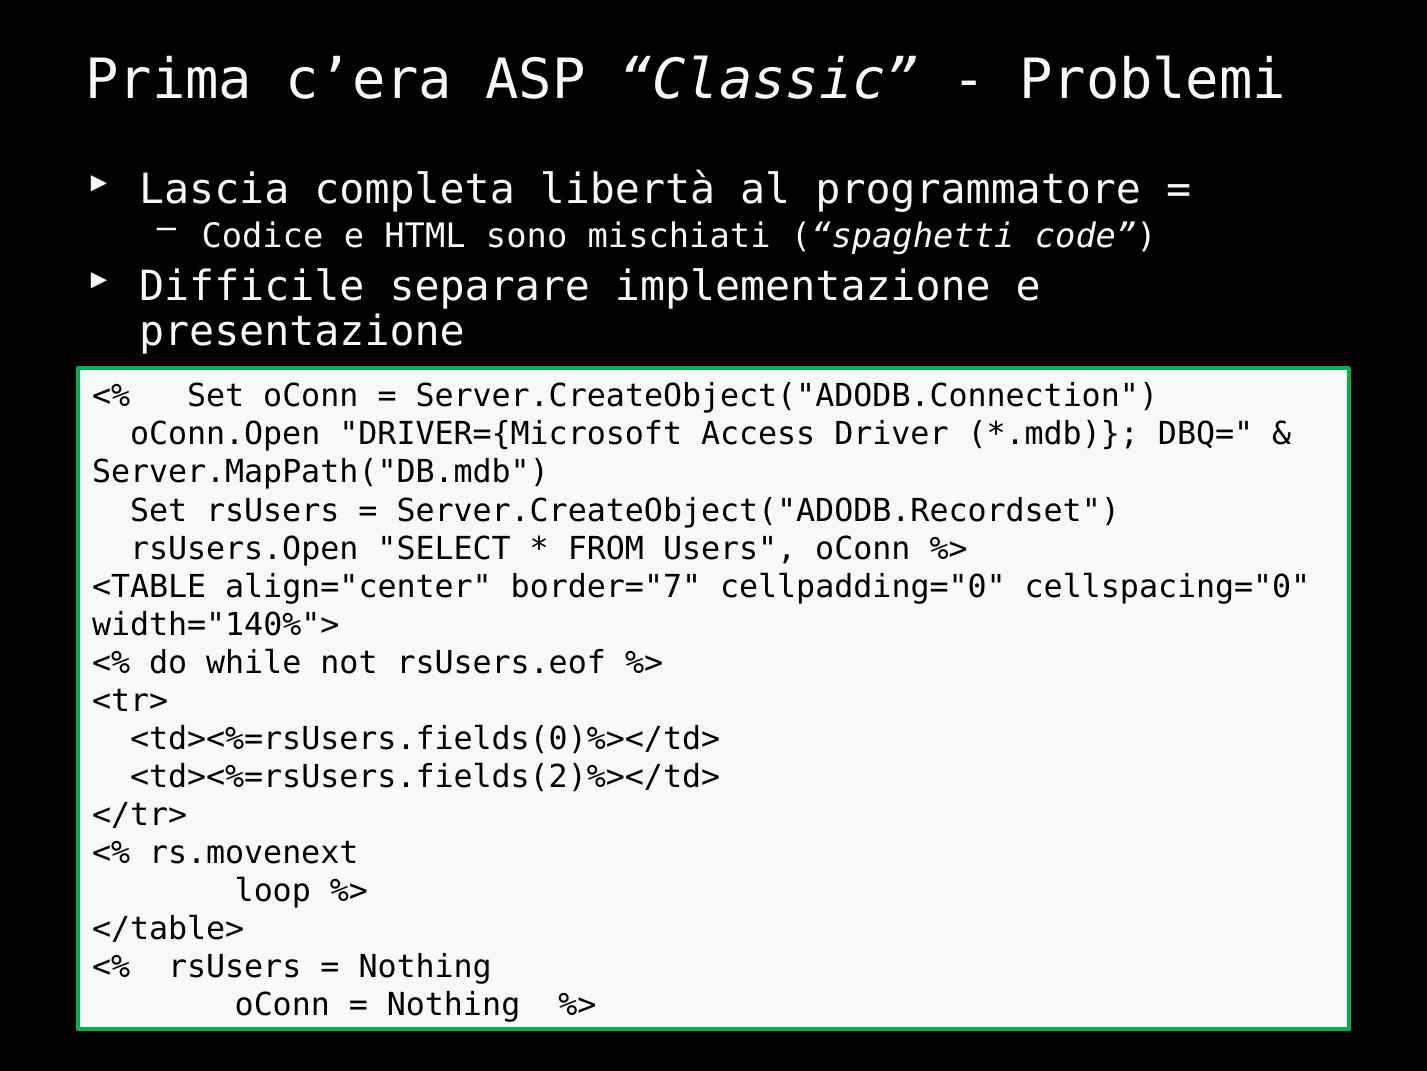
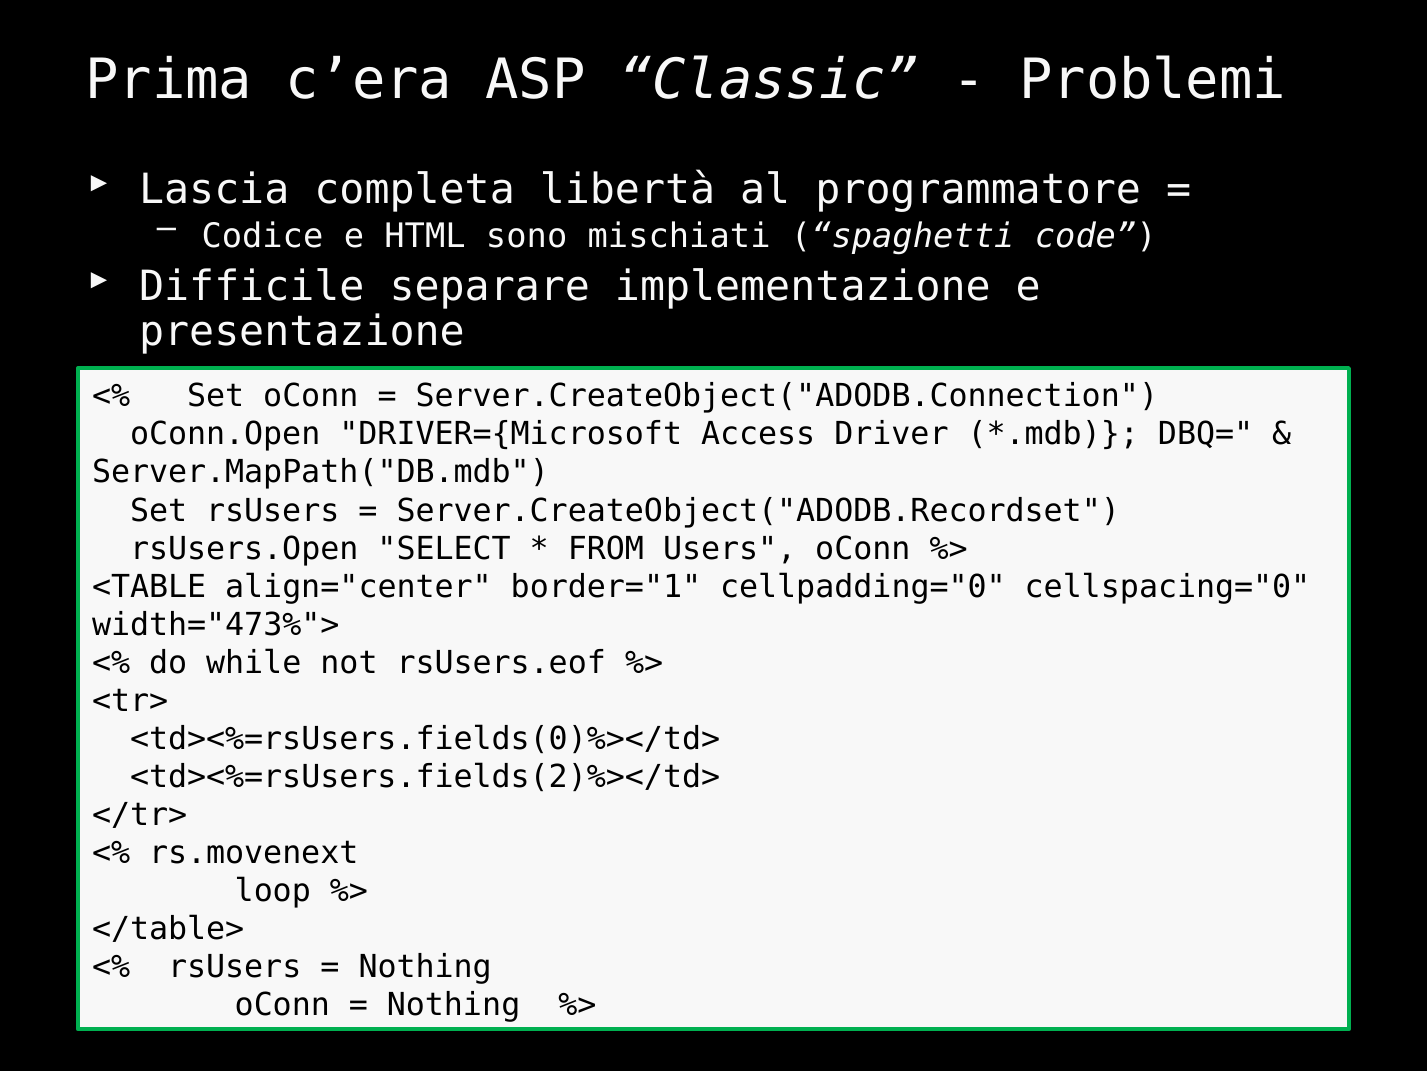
border="7: border="7 -> border="1
width="140%">: width="140%"> -> width="473%">
